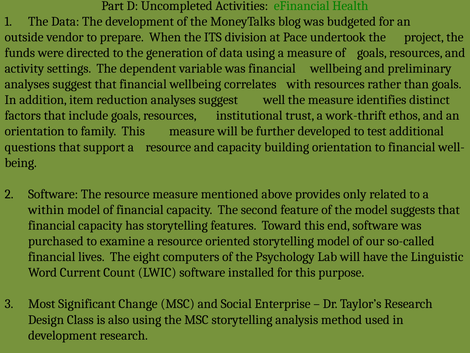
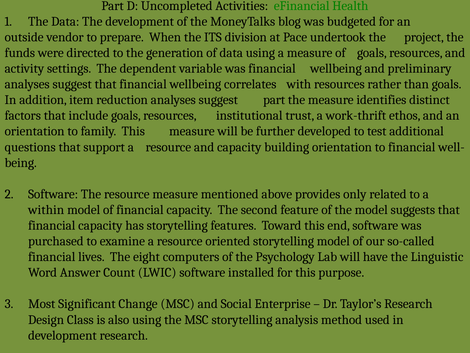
suggest well: well -> part
Current: Current -> Answer
